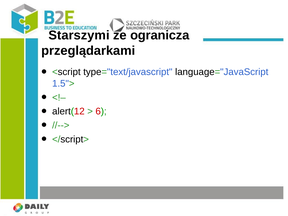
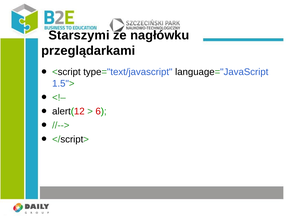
ogranicza: ogranicza -> nagłówku
